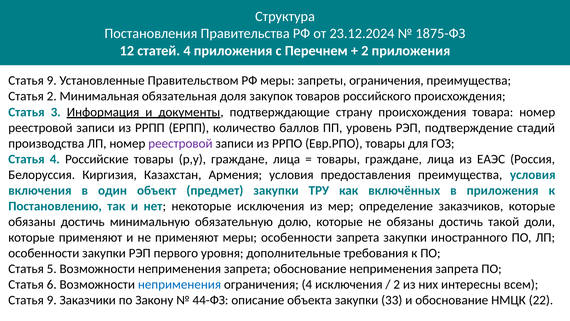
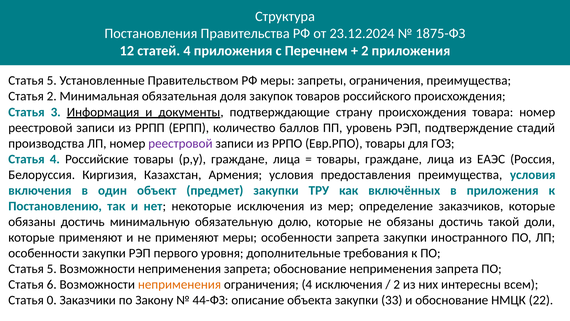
9 at (52, 81): 9 -> 5
неприменения at (179, 284) colour: blue -> orange
9 at (52, 300): 9 -> 0
